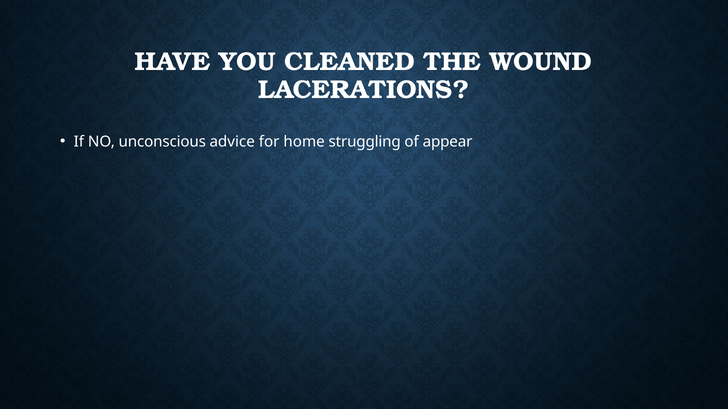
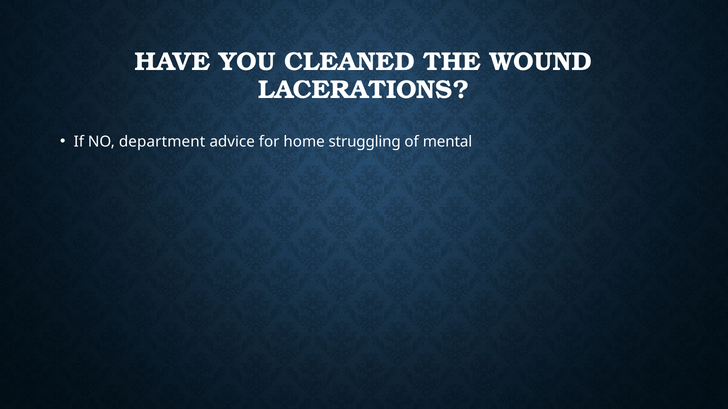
unconscious: unconscious -> department
appear: appear -> mental
